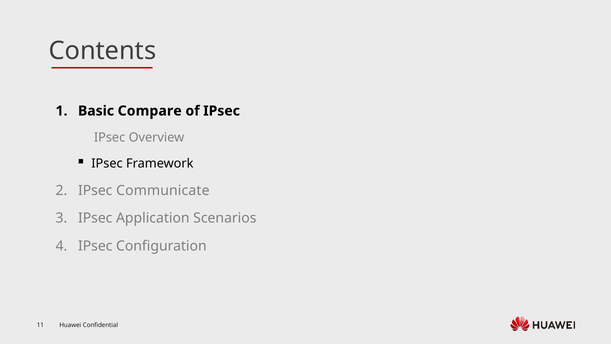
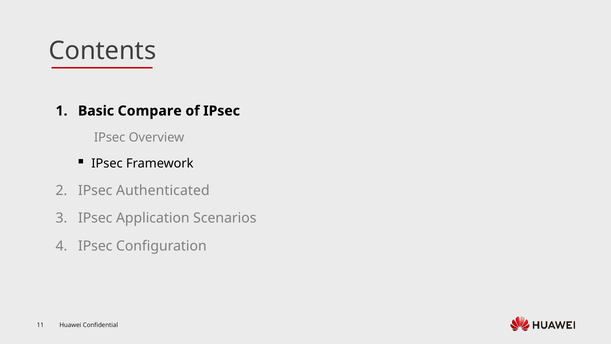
Communicate: Communicate -> Authenticated
